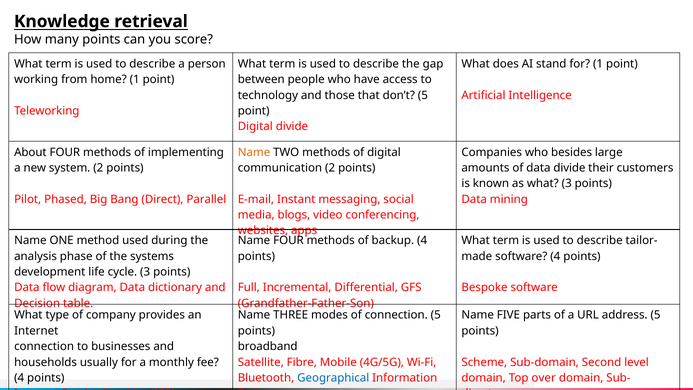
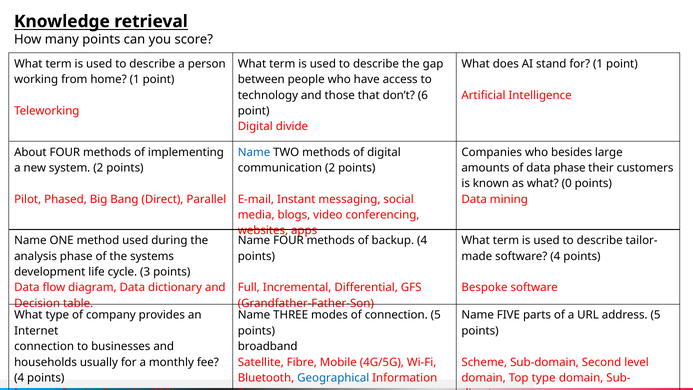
don’t 5: 5 -> 6
Name at (254, 152) colour: orange -> blue
data divide: divide -> phase
what 3: 3 -> 0
Top over: over -> type
